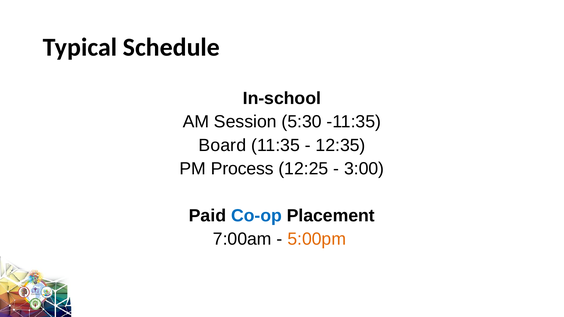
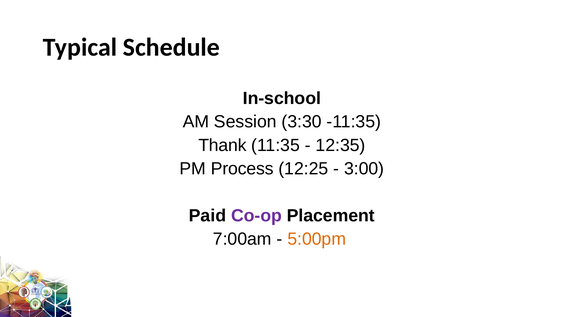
5:30: 5:30 -> 3:30
Board: Board -> Thank
Co-op colour: blue -> purple
